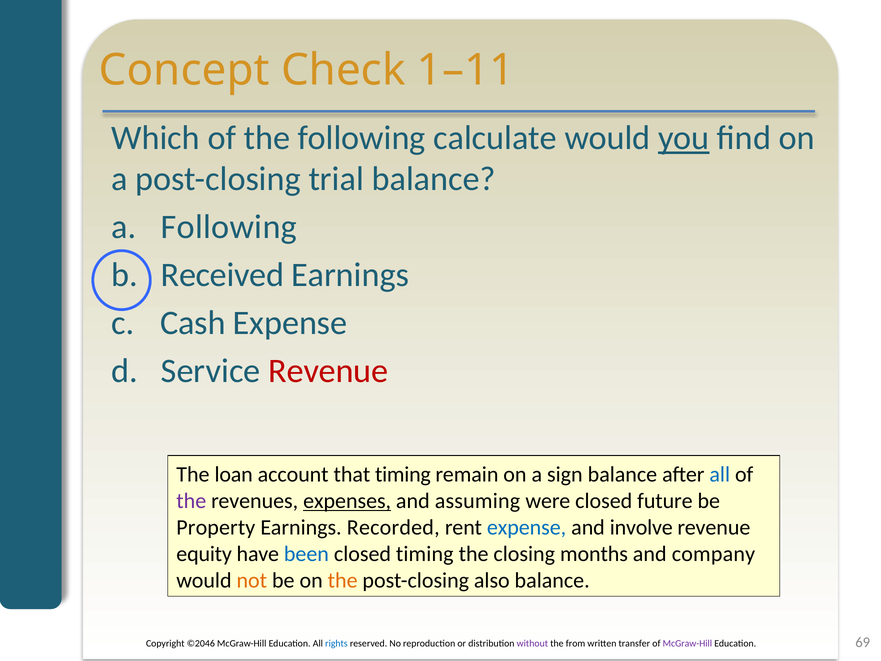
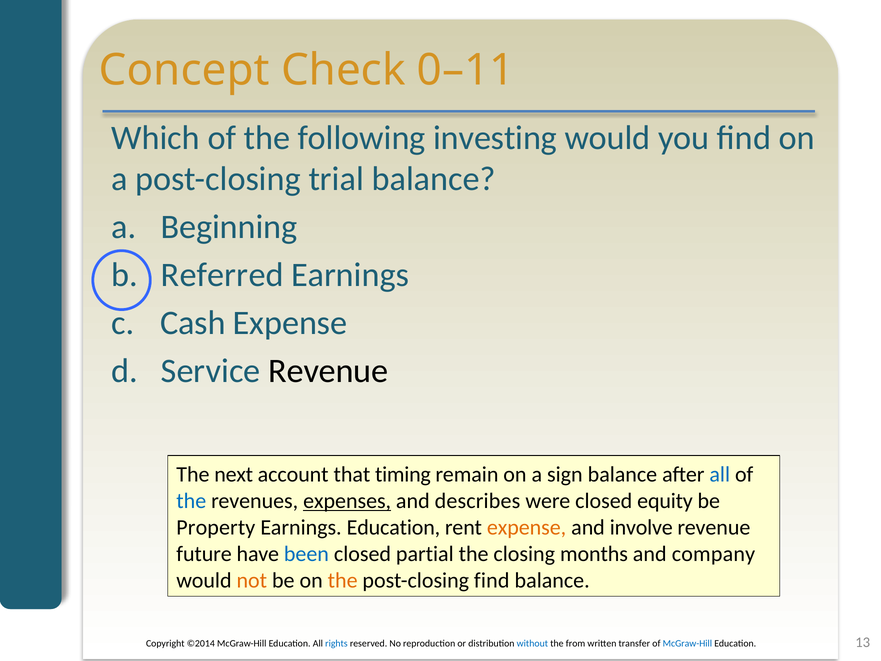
1–11: 1–11 -> 0–11
calculate: calculate -> investing
you underline: present -> none
a Following: Following -> Beginning
Received: Received -> Referred
Revenue at (328, 371) colour: red -> black
loan: loan -> next
the at (191, 501) colour: purple -> blue
assuming: assuming -> describes
future: future -> equity
Earnings Recorded: Recorded -> Education
expense at (527, 527) colour: blue -> orange
equity: equity -> future
closed timing: timing -> partial
post-closing also: also -> find
©2046: ©2046 -> ©2014
without colour: purple -> blue
McGraw-Hill at (687, 643) colour: purple -> blue
69: 69 -> 13
